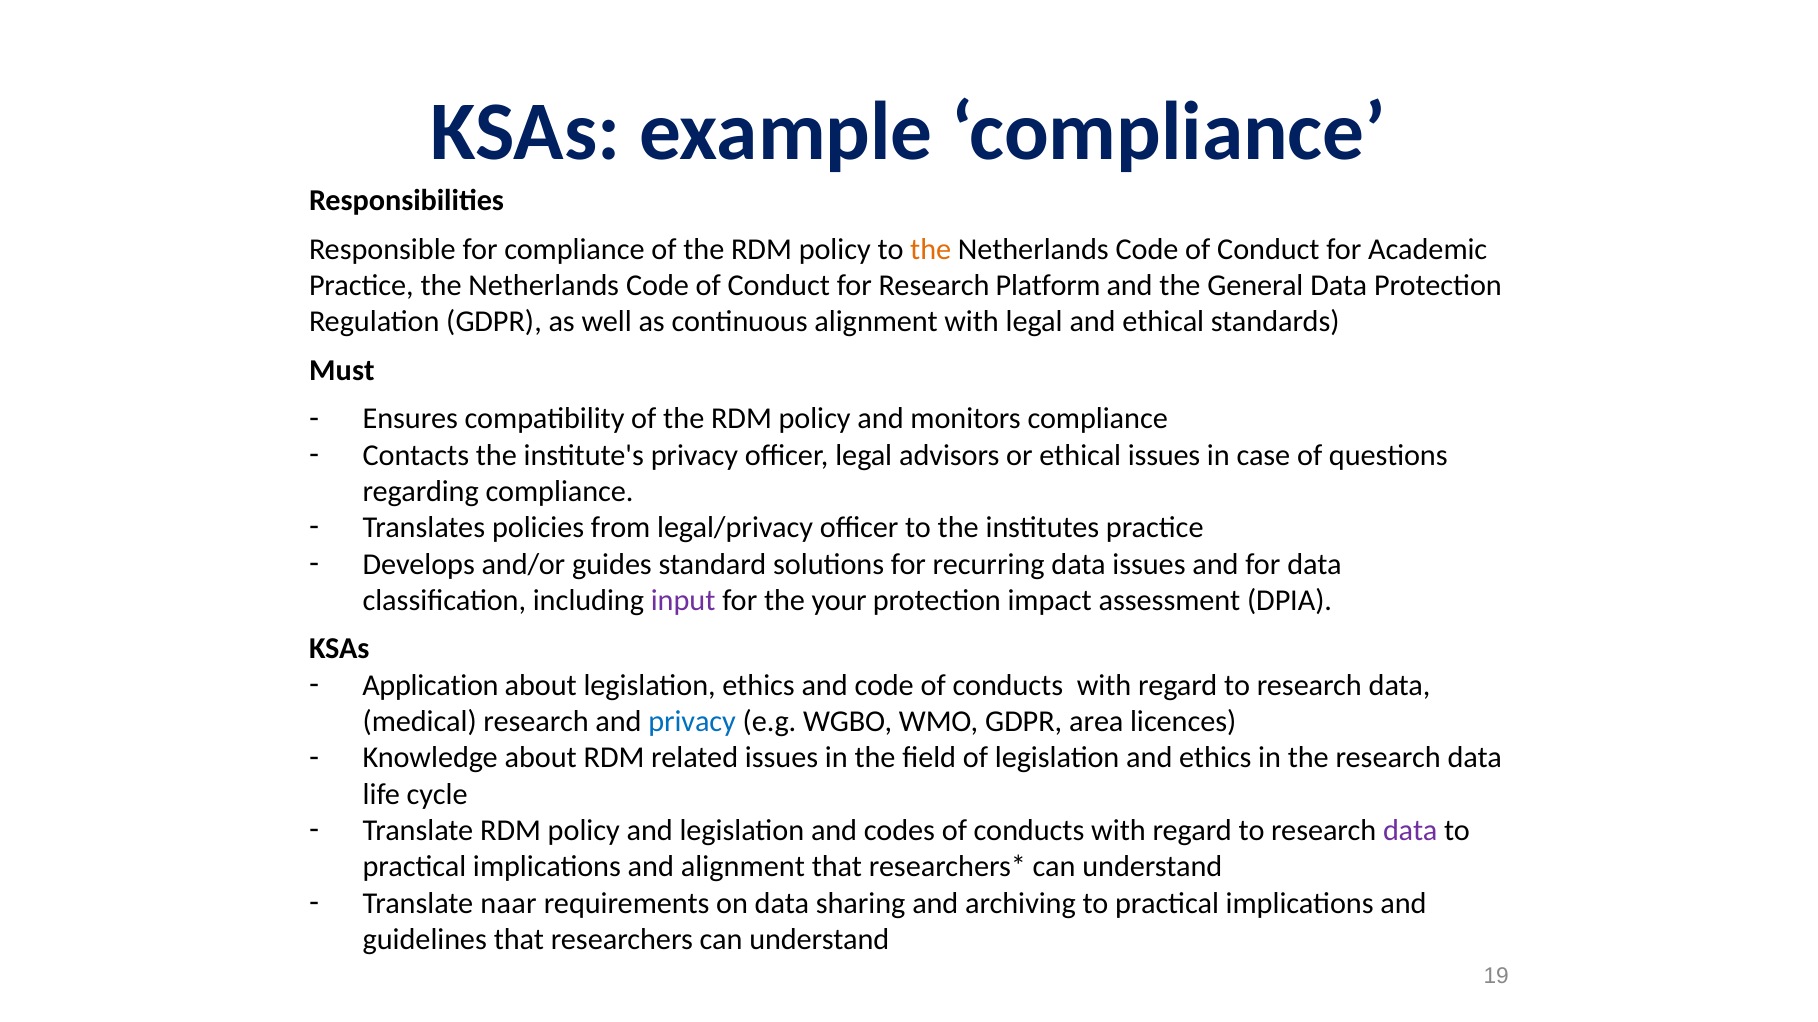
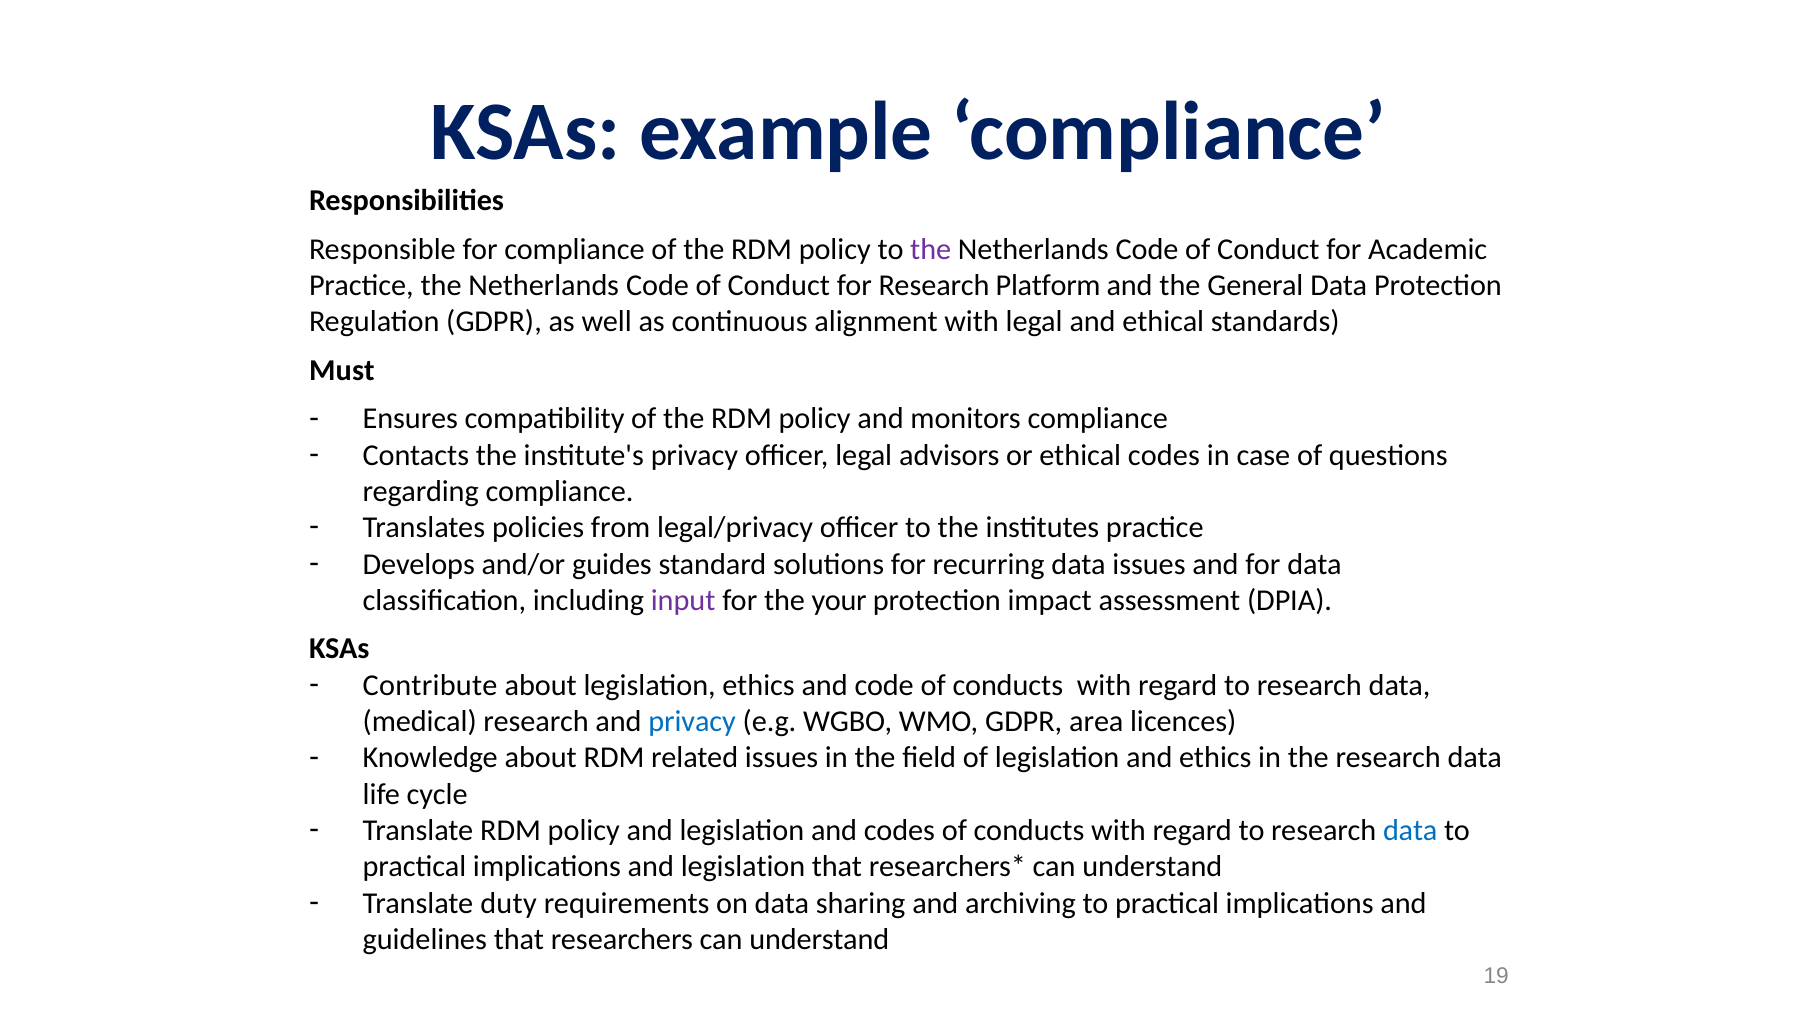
the at (931, 249) colour: orange -> purple
ethical issues: issues -> codes
Application: Application -> Contribute
data at (1410, 831) colour: purple -> blue
implications and alignment: alignment -> legislation
naar: naar -> duty
